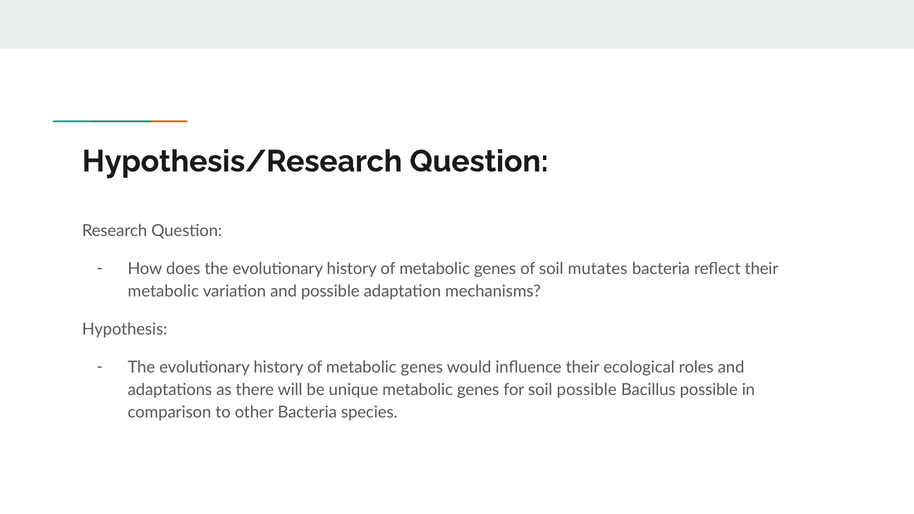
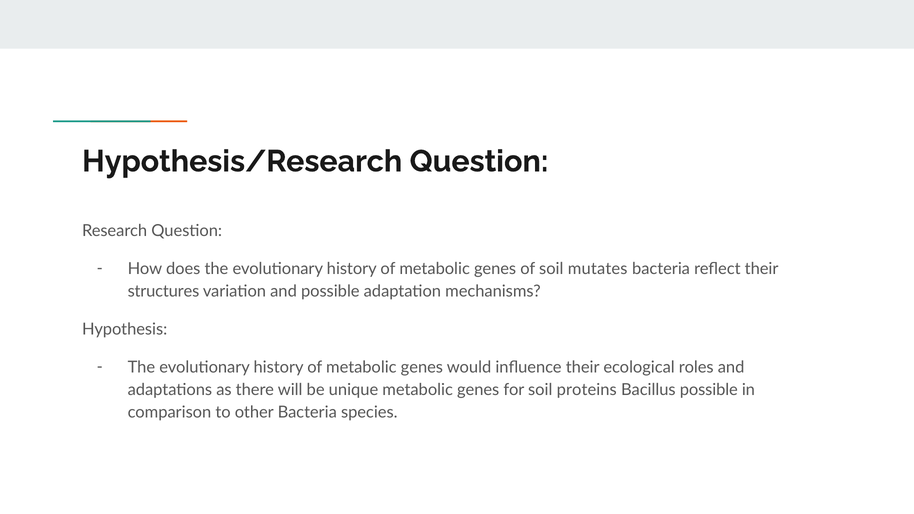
metabolic at (163, 291): metabolic -> structures
soil possible: possible -> proteins
